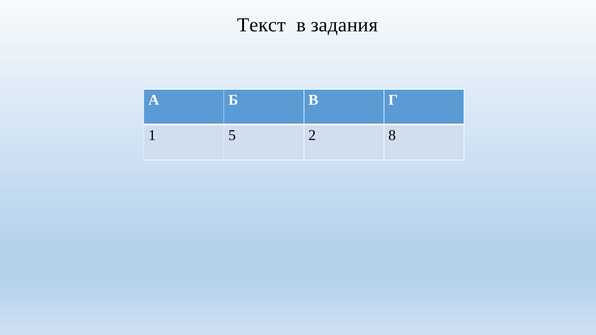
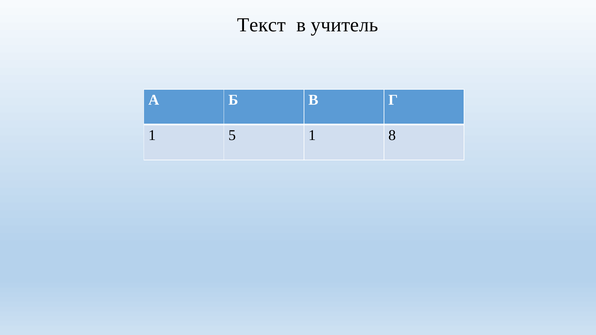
задания: задания -> учитель
5 2: 2 -> 1
